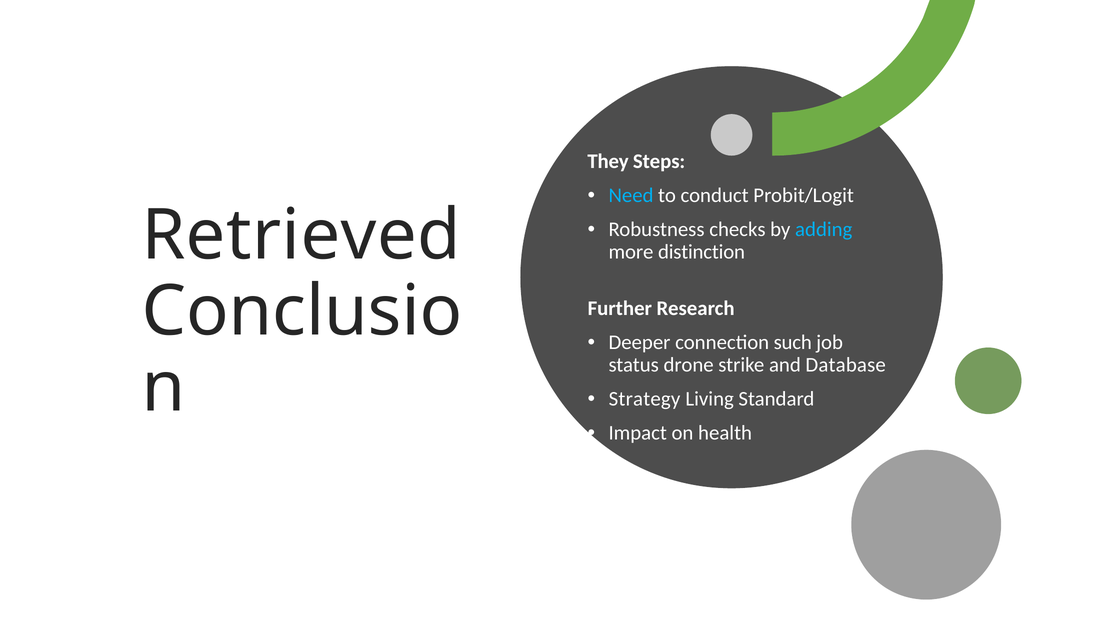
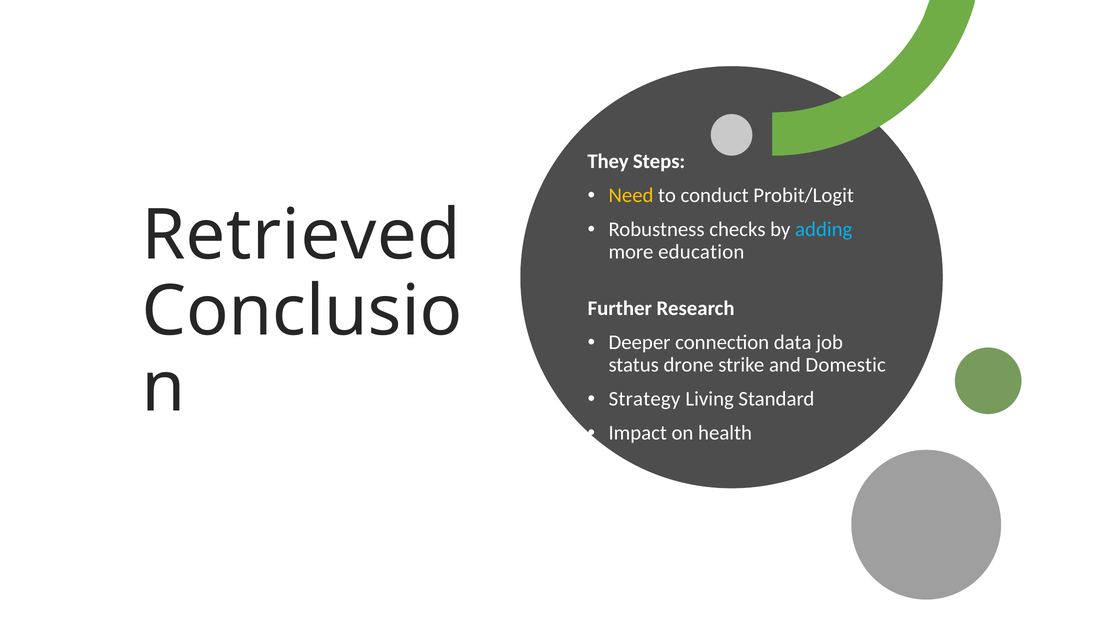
Need colour: light blue -> yellow
distinction: distinction -> education
such: such -> data
Database: Database -> Domestic
